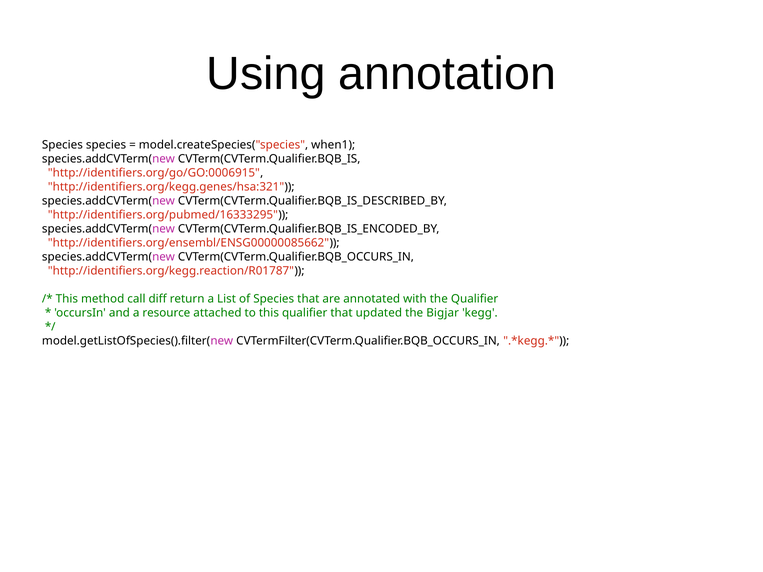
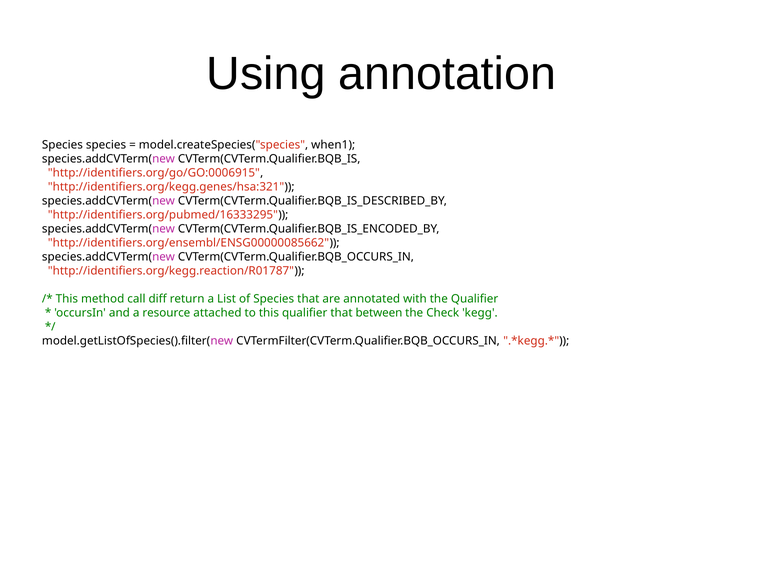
updated: updated -> between
Bigjar: Bigjar -> Check
